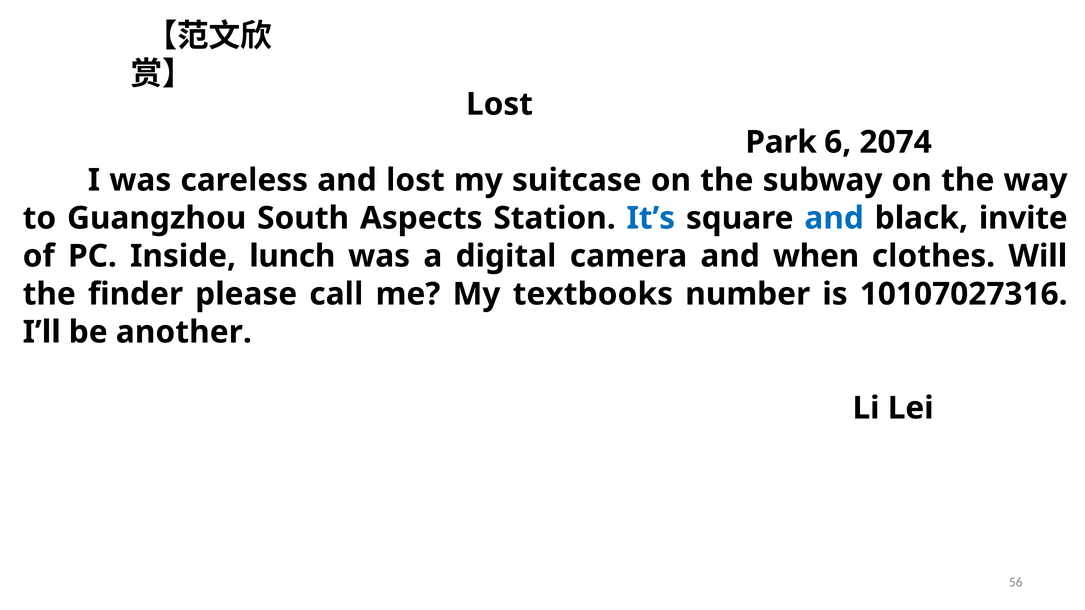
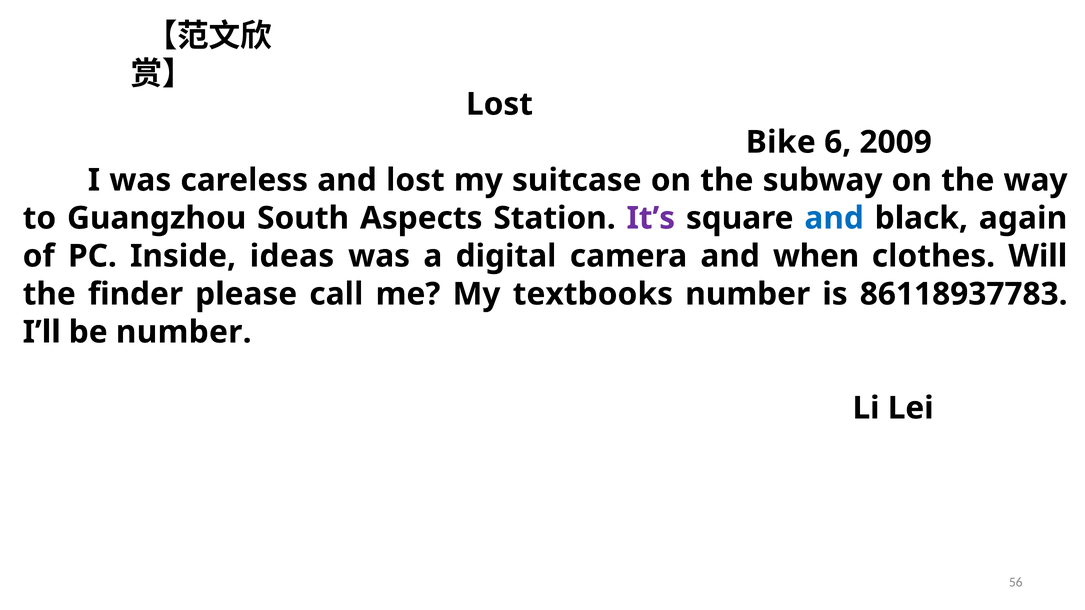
Park: Park -> Bike
2074: 2074 -> 2009
It’s colour: blue -> purple
invite: invite -> again
lunch: lunch -> ideas
10107027316: 10107027316 -> 86118937783
be another: another -> number
